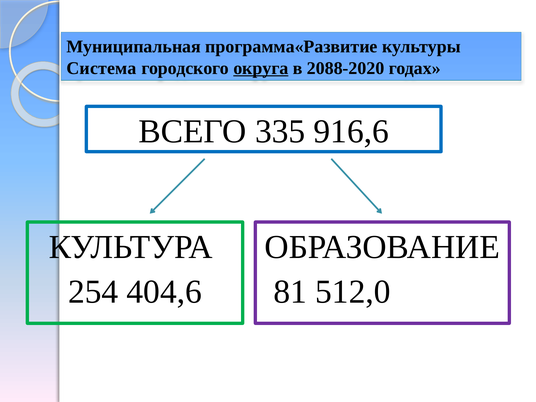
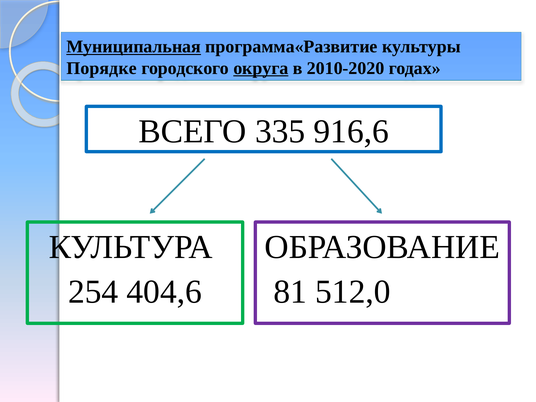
Муниципальная underline: none -> present
Система: Система -> Порядке
2088-2020: 2088-2020 -> 2010-2020
